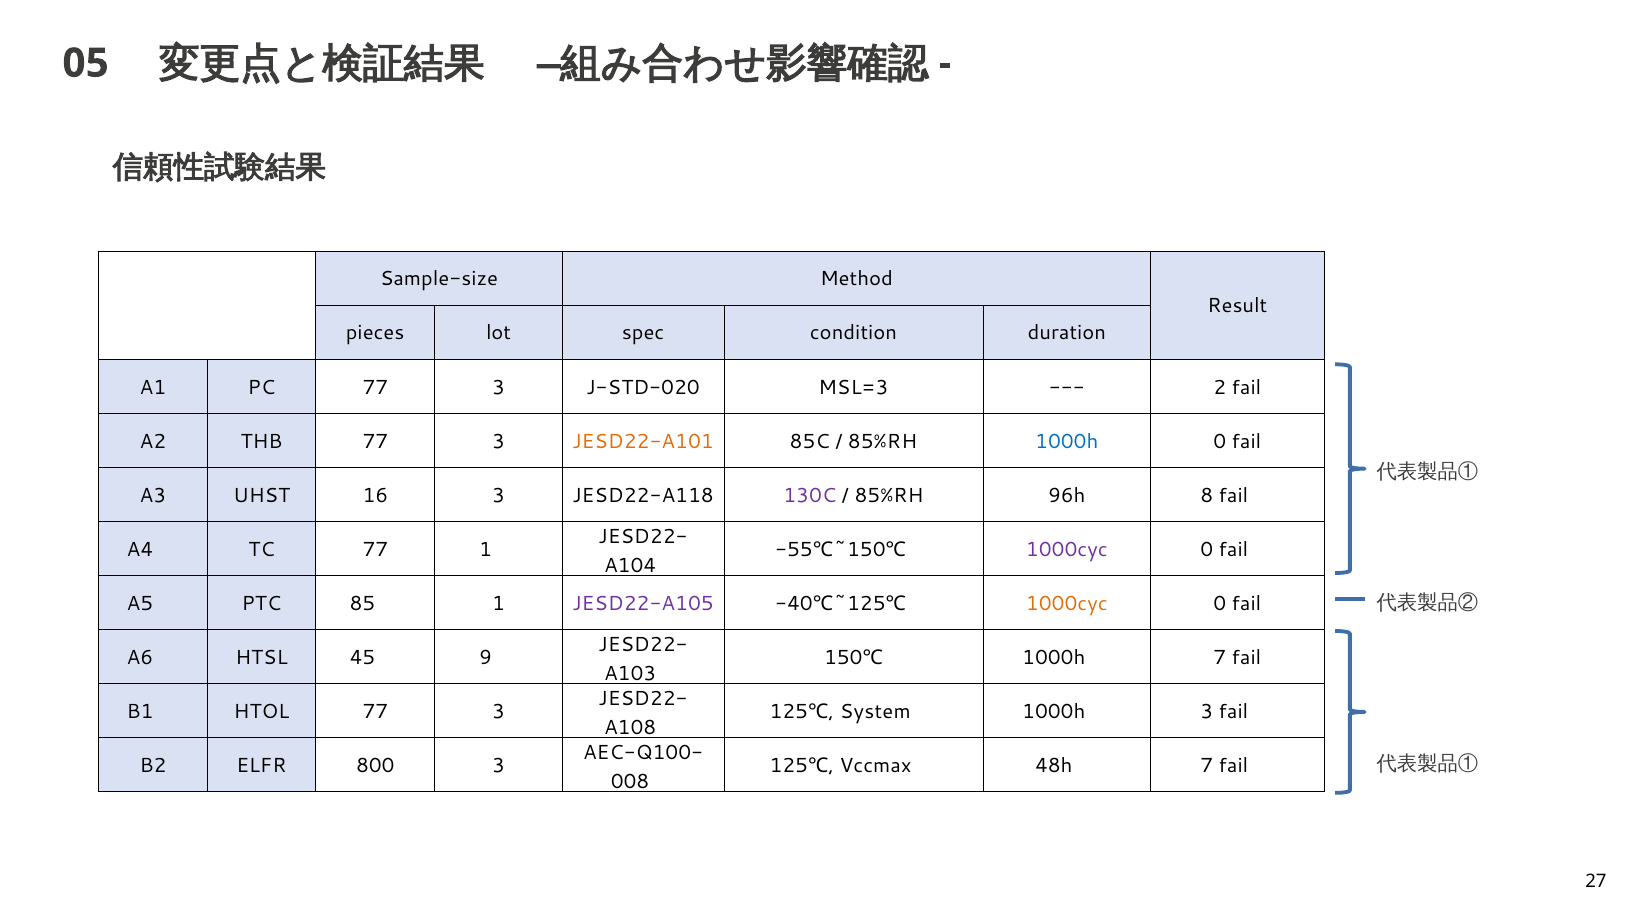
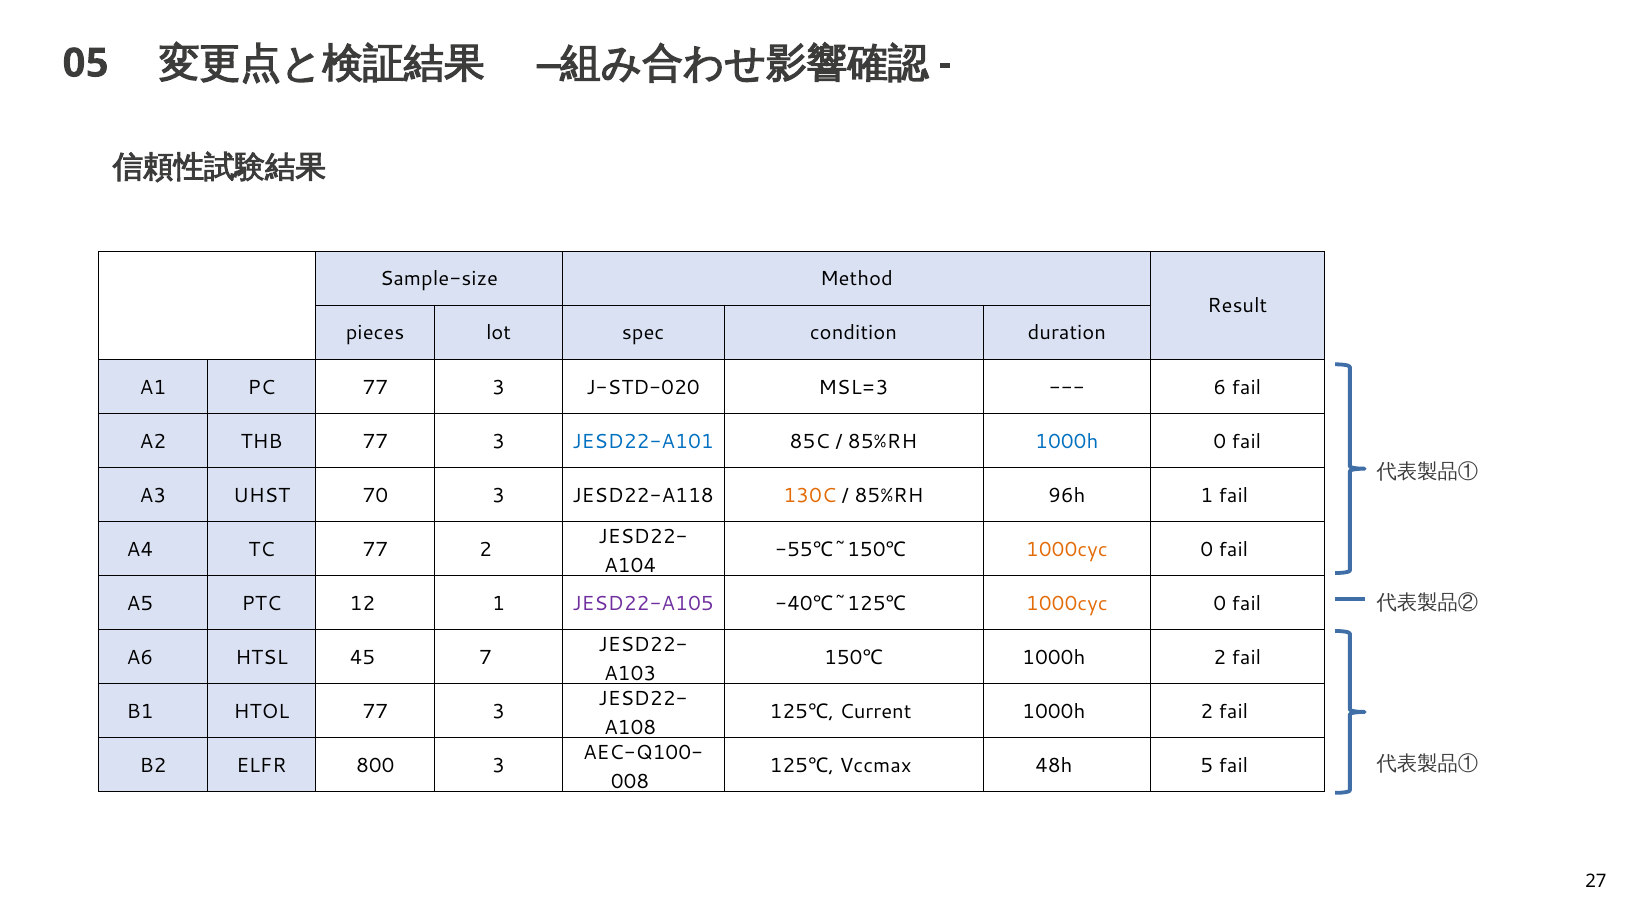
2: 2 -> 6
JESD22-A101 colour: orange -> blue
16: 16 -> 70
130C colour: purple -> orange
96h 8: 8 -> 1
77 1: 1 -> 2
1000cyc at (1067, 549) colour: purple -> orange
85: 85 -> 12
9: 9 -> 7
150℃ 1000h 7: 7 -> 2
System: System -> Current
3 at (1207, 711): 3 -> 2
48h 7: 7 -> 5
